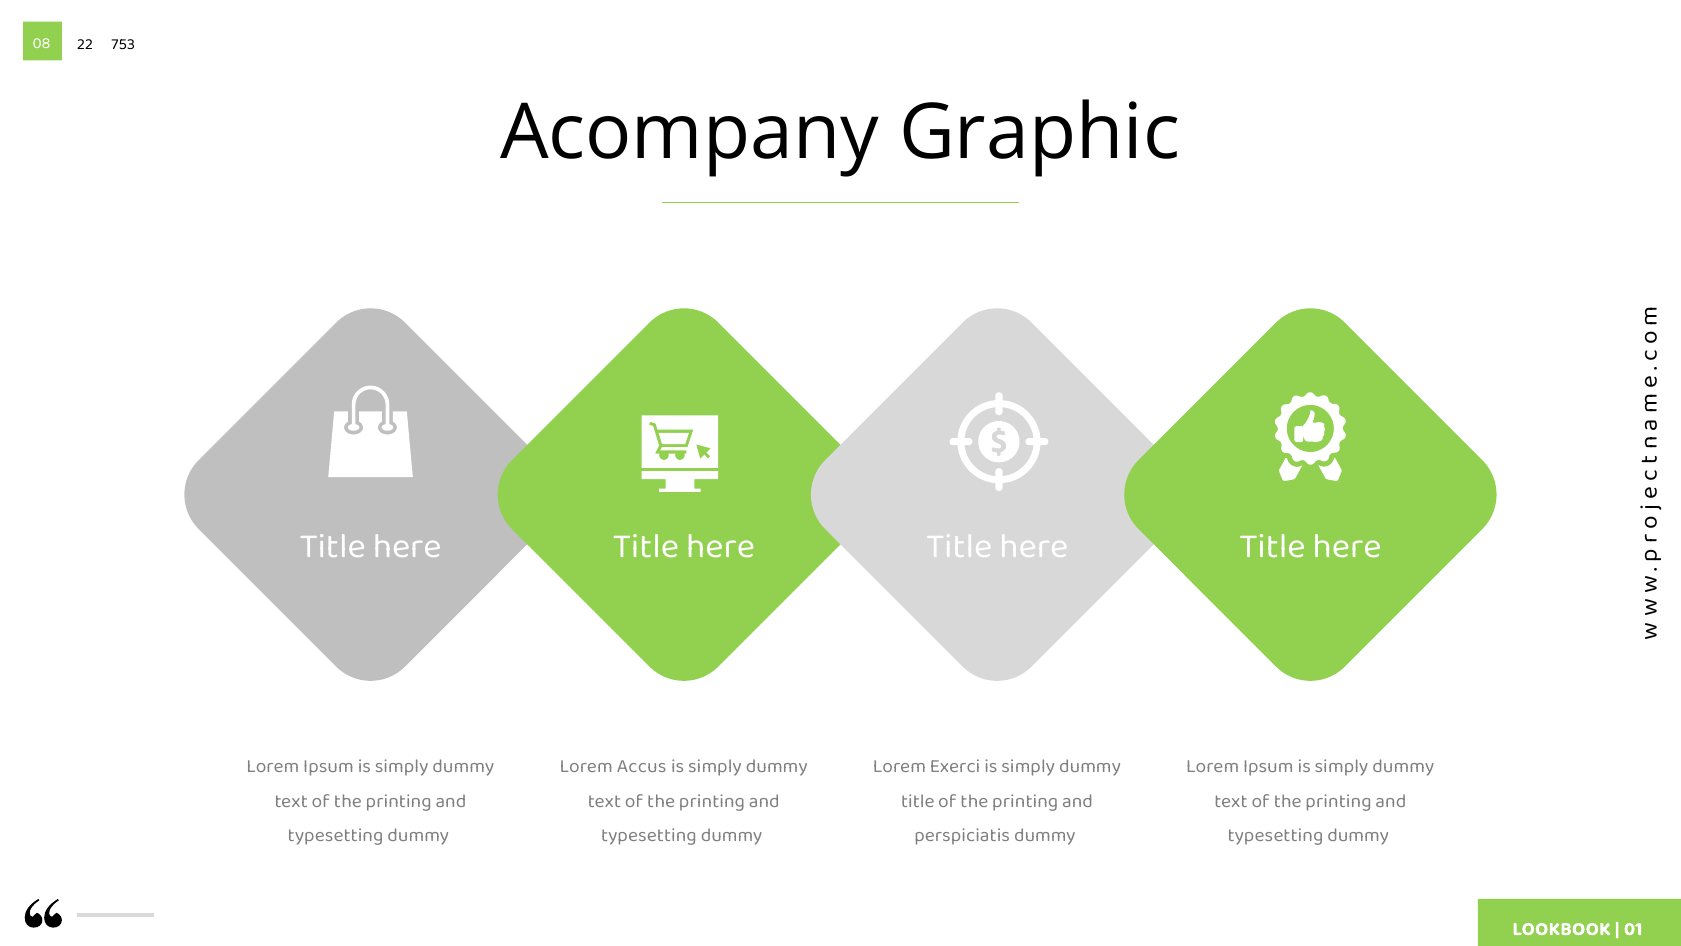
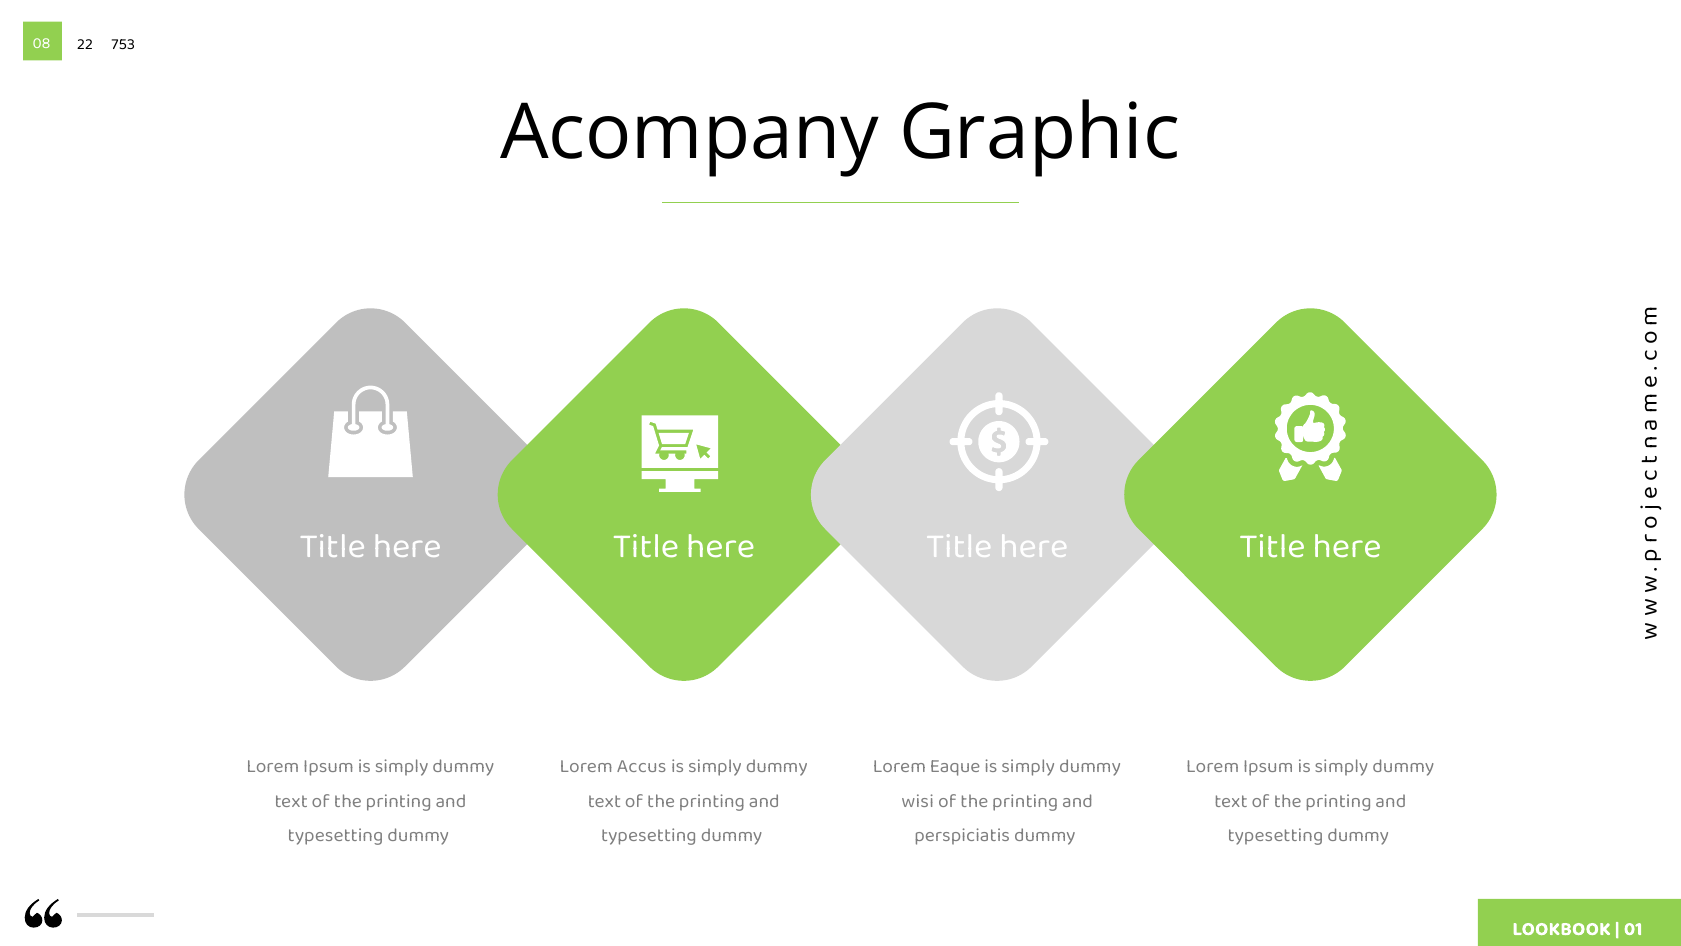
Exerci: Exerci -> Eaque
title at (918, 800): title -> wisi
